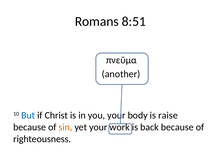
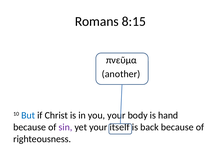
8:51: 8:51 -> 8:15
raise: raise -> hand
sin colour: orange -> purple
work: work -> itself
